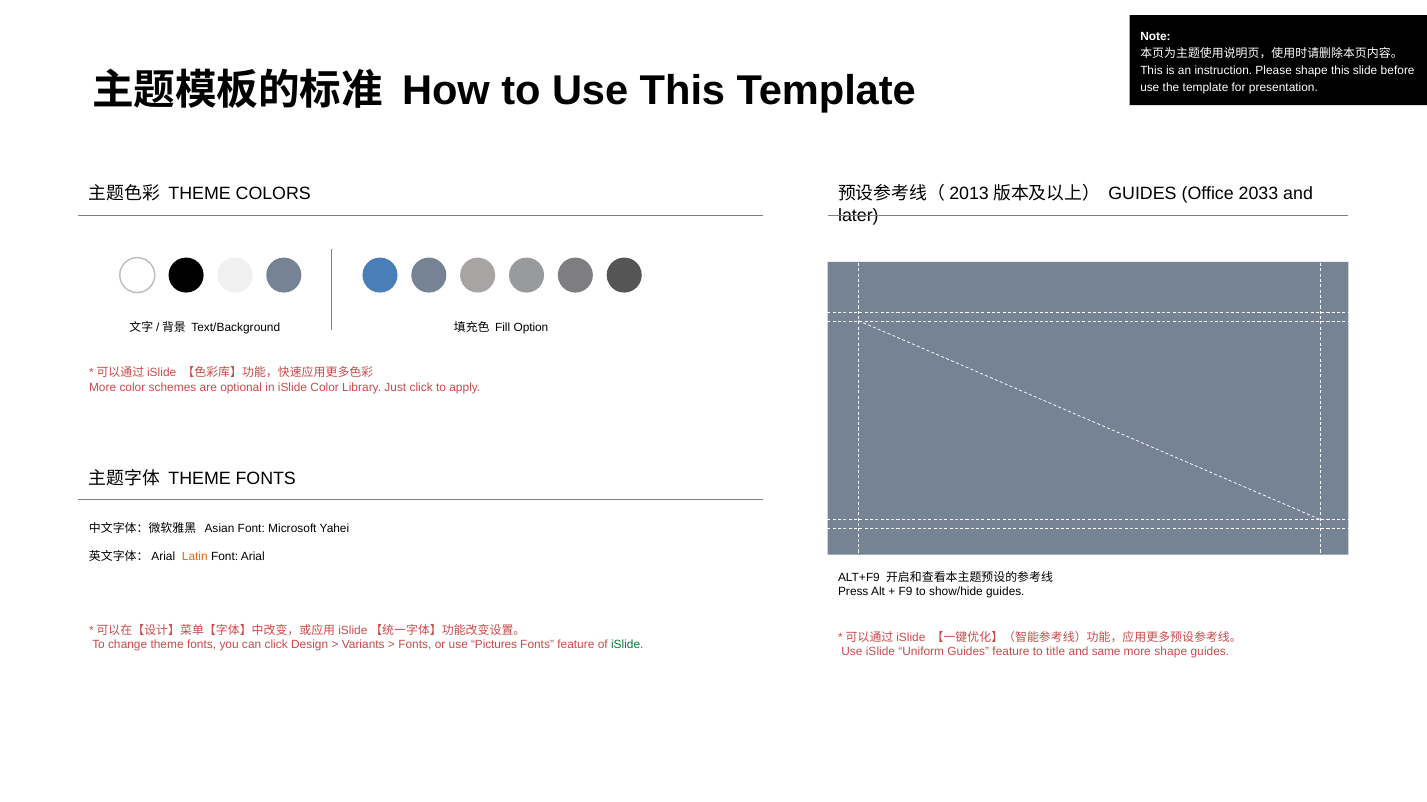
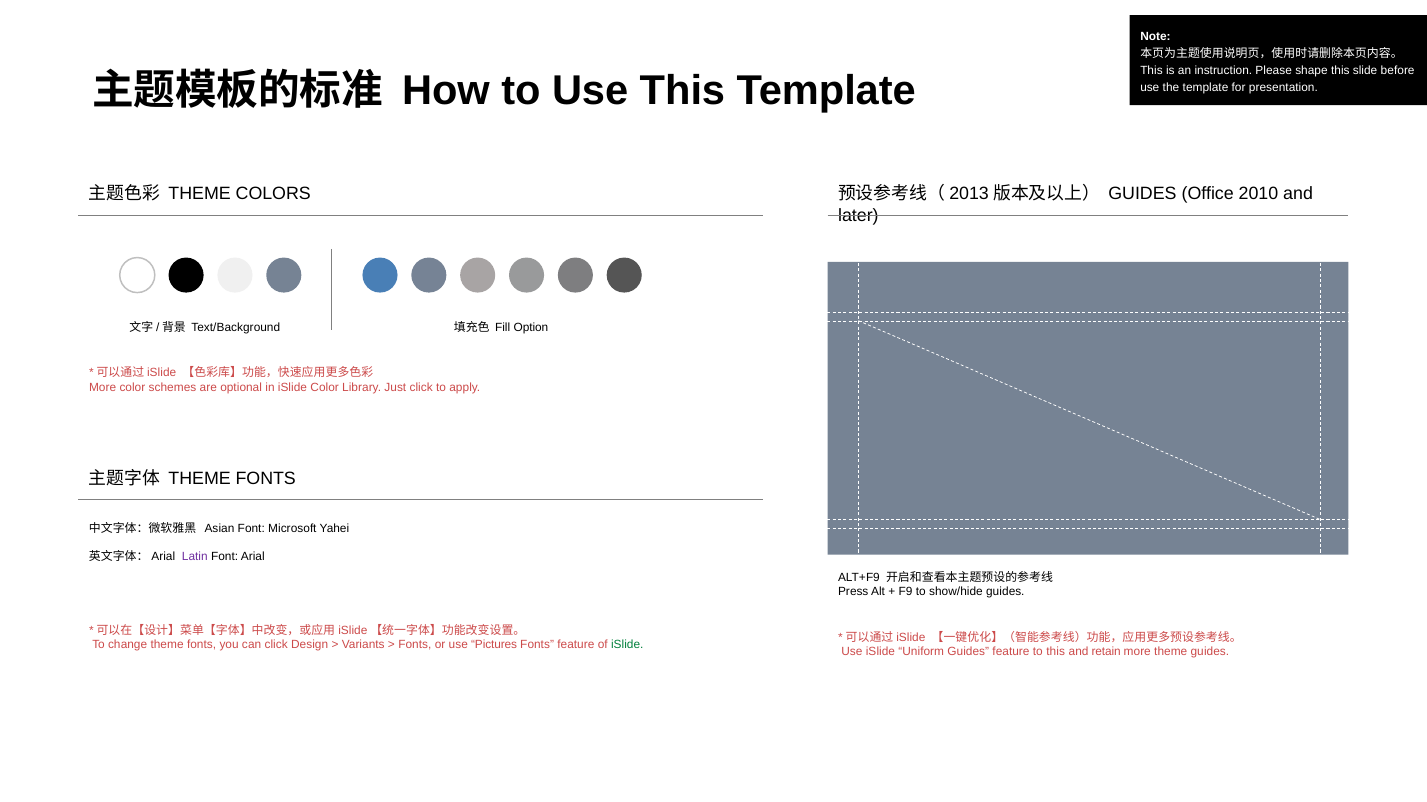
2033: 2033 -> 2010
Latin colour: orange -> purple
to title: title -> this
same: same -> retain
more shape: shape -> theme
